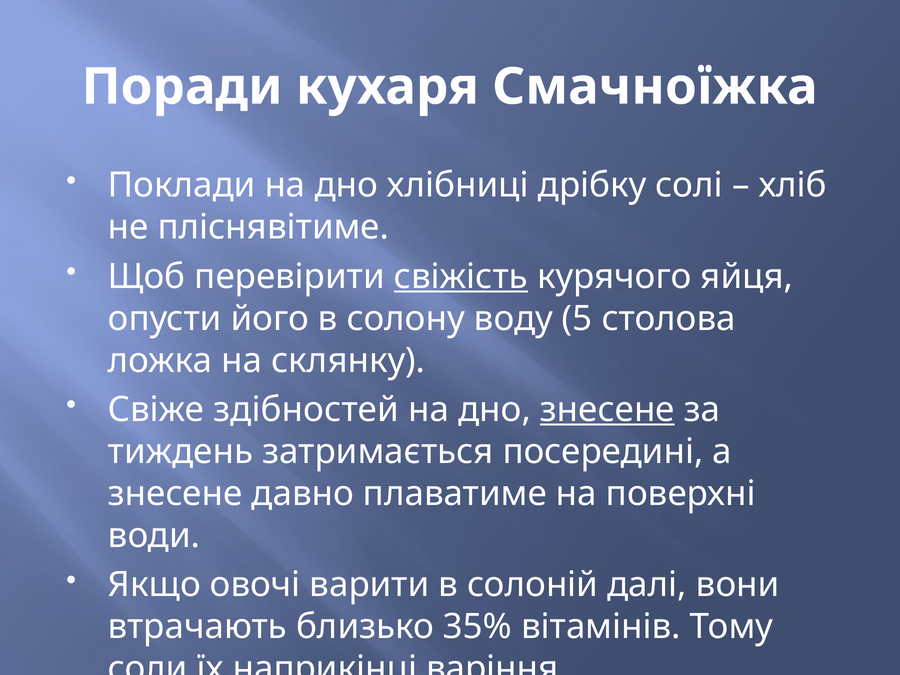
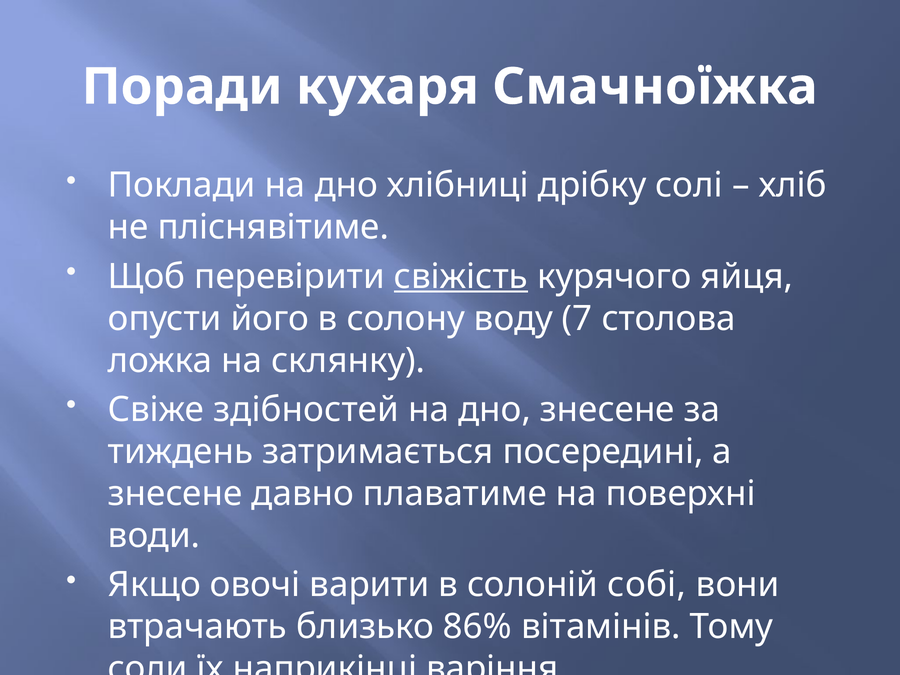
5: 5 -> 7
знесене at (607, 410) underline: present -> none
далі: далі -> собі
35%: 35% -> 86%
